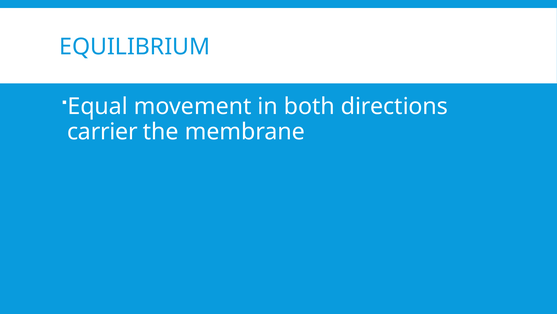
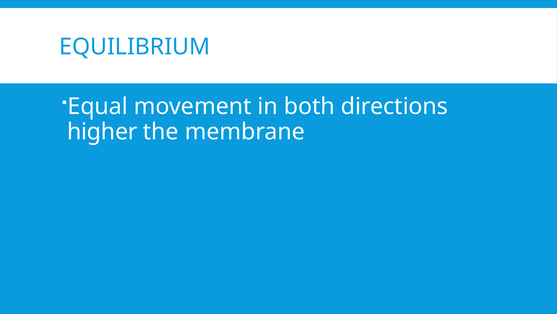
carrier: carrier -> higher
